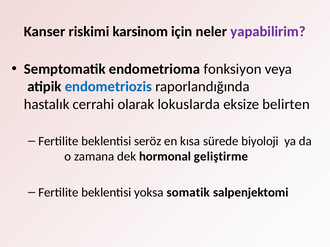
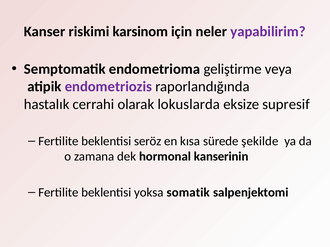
fonksiyon: fonksiyon -> geliştirme
endometriozis colour: blue -> purple
belirten: belirten -> supresif
biyoloji: biyoloji -> şekilde
geliştirme: geliştirme -> kanserinin
